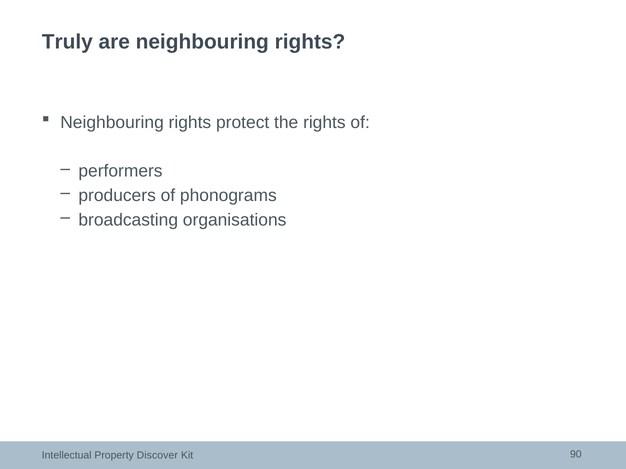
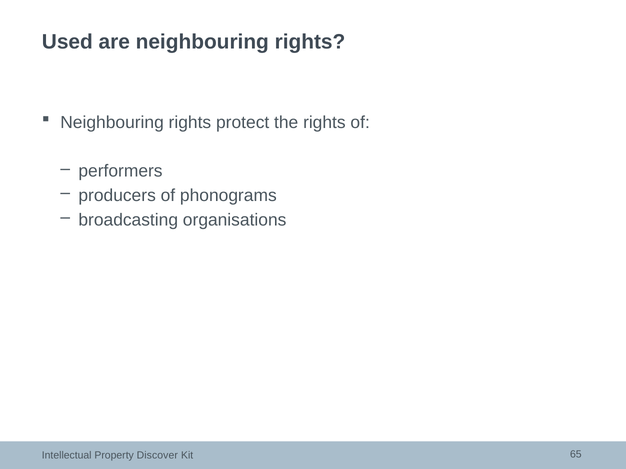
Truly: Truly -> Used
90: 90 -> 65
